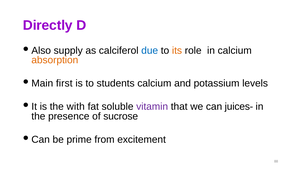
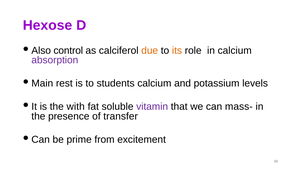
Directly: Directly -> Hexose
supply: supply -> control
due colour: blue -> orange
absorption colour: orange -> purple
first: first -> rest
juices-: juices- -> mass-
sucrose: sucrose -> transfer
